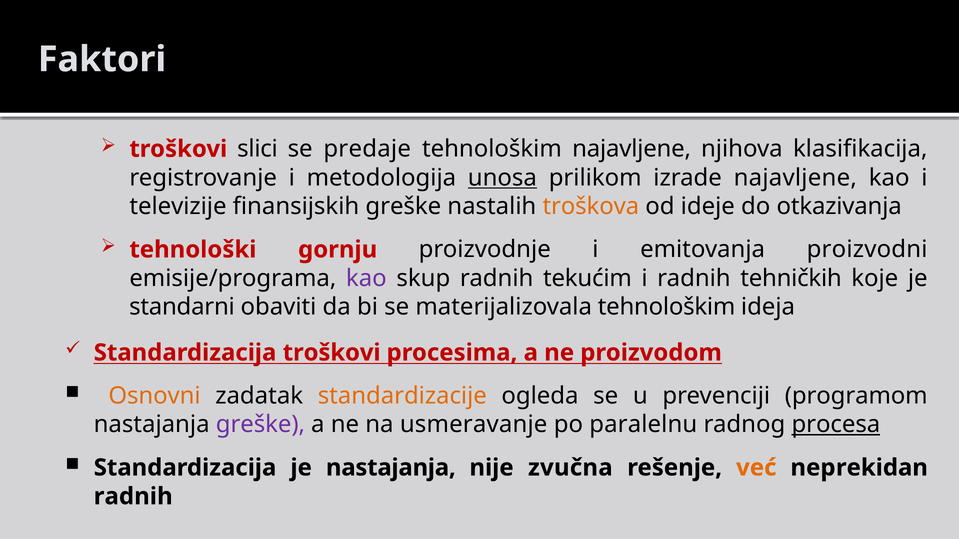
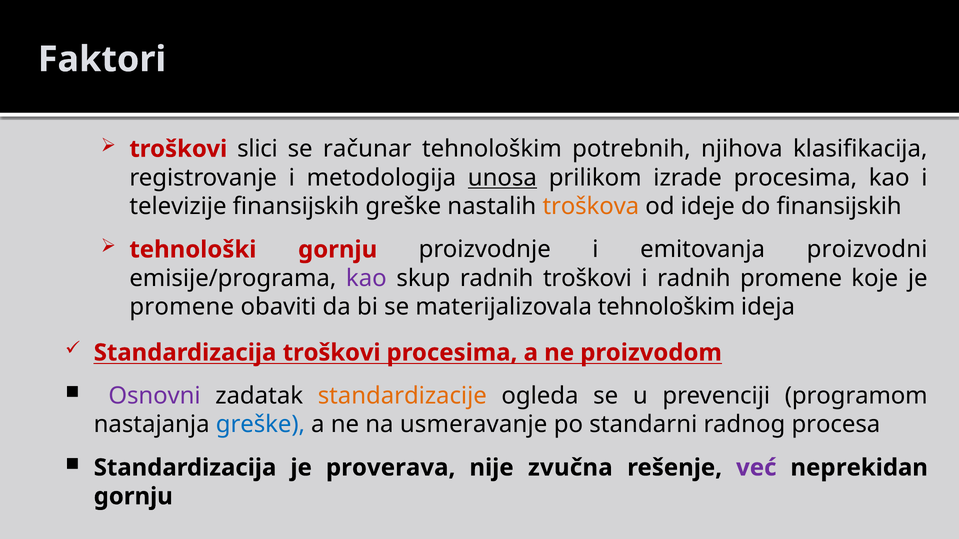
predaje: predaje -> računar
tehnološkim najavljene: najavljene -> potrebnih
izrade najavljene: najavljene -> procesima
do otkazivanja: otkazivanja -> finansijskih
radnih tekućim: tekućim -> troškovi
radnih tehničkih: tehničkih -> promene
standarni at (182, 307): standarni -> promene
Osnovni colour: orange -> purple
greške at (260, 425) colour: purple -> blue
paralelnu: paralelnu -> standarni
procesa underline: present -> none
je nastajanja: nastajanja -> proverava
već colour: orange -> purple
radnih at (133, 497): radnih -> gornju
